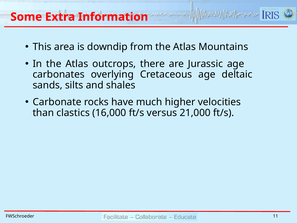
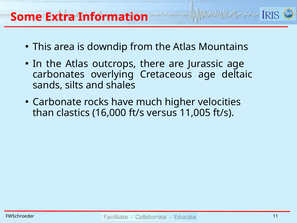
21,000: 21,000 -> 11,005
